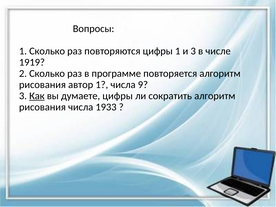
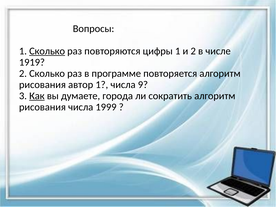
Сколько at (47, 51) underline: none -> present
и 3: 3 -> 2
думаете цифры: цифры -> города
1933: 1933 -> 1999
